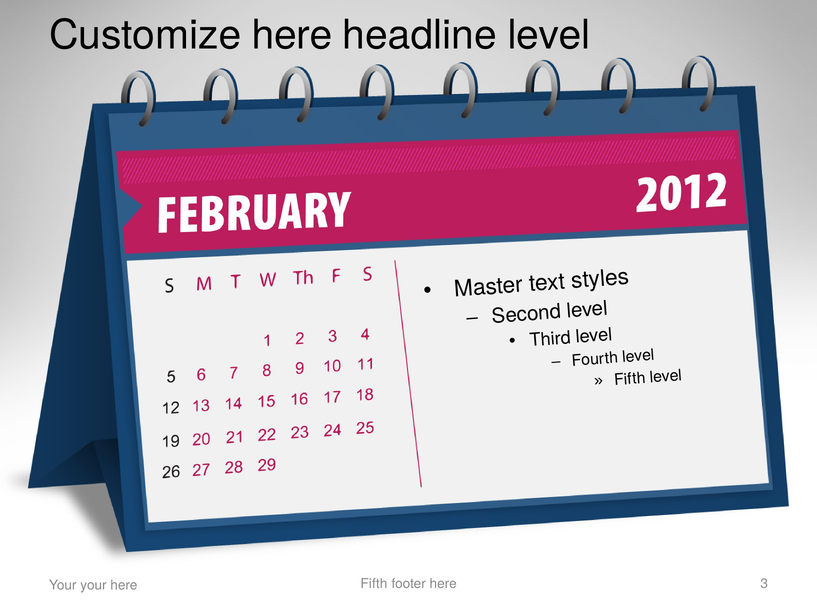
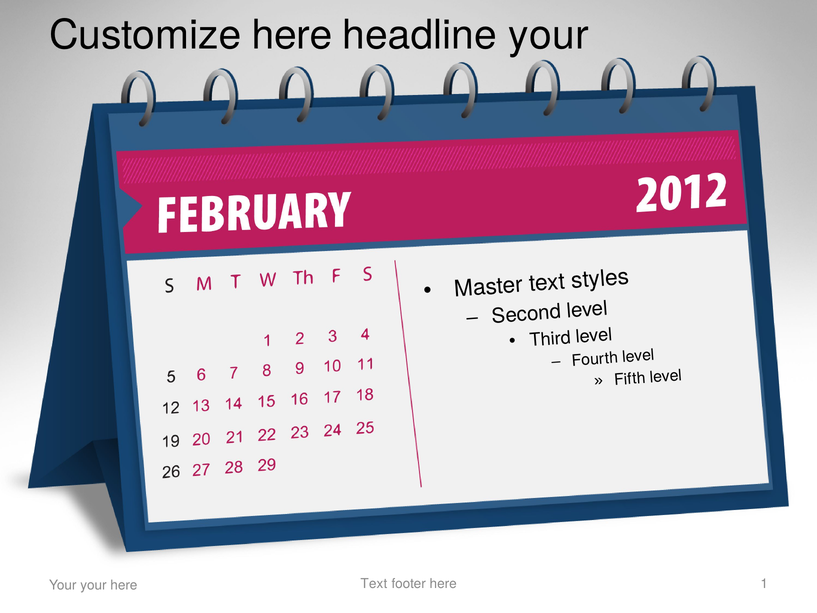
headline level: level -> your
Fifth at (374, 584): Fifth -> Text
3: 3 -> 1
